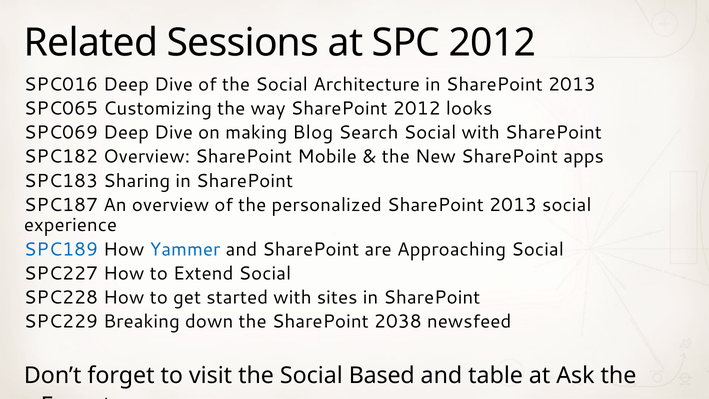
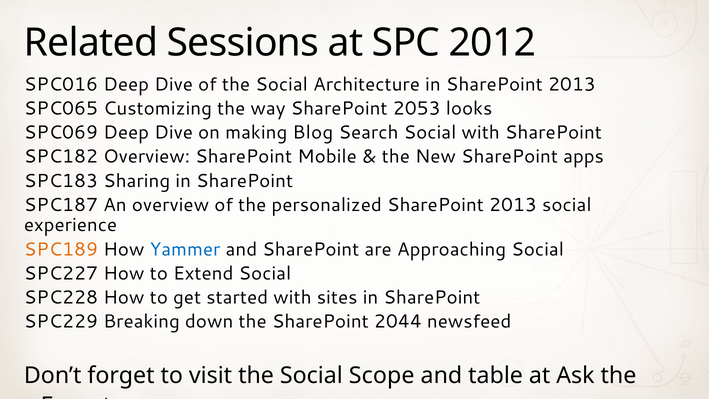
SharePoint 2012: 2012 -> 2053
SPC189 colour: blue -> orange
2038: 2038 -> 2044
Based: Based -> Scope
